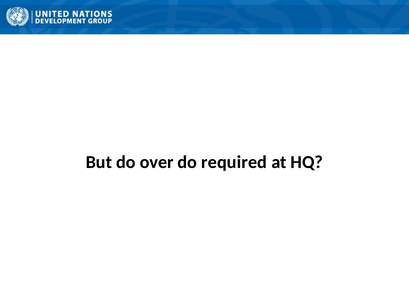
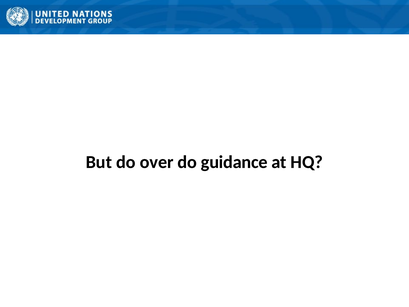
required: required -> guidance
